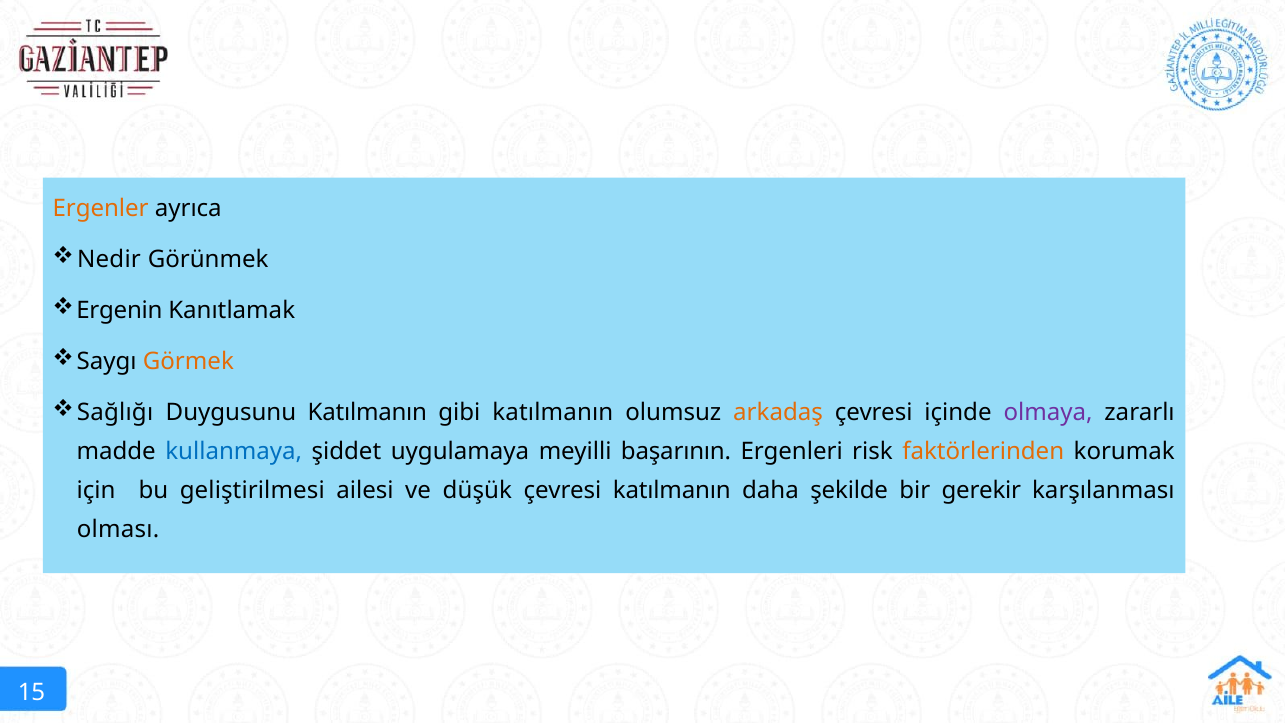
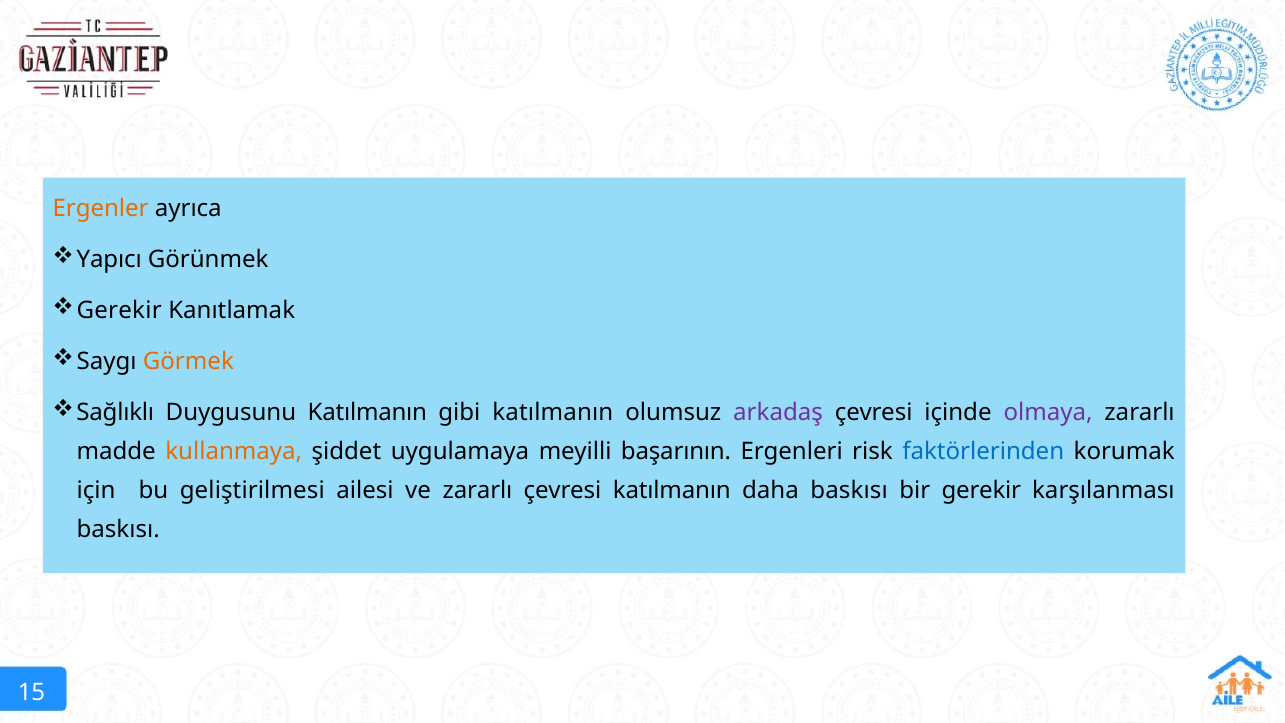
Nedir: Nedir -> Yapıcı
Ergenin at (119, 311): Ergenin -> Gerekir
Sağlığı: Sağlığı -> Sağlıklı
arkadaş colour: orange -> purple
kullanmaya colour: blue -> orange
faktörlerinden colour: orange -> blue
ve düşük: düşük -> zararlı
daha şekilde: şekilde -> baskısı
olması at (118, 530): olması -> baskısı
